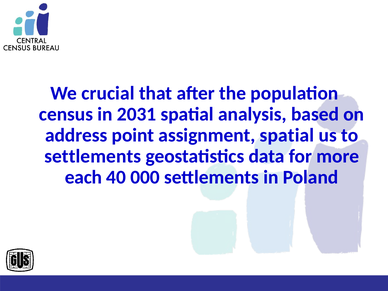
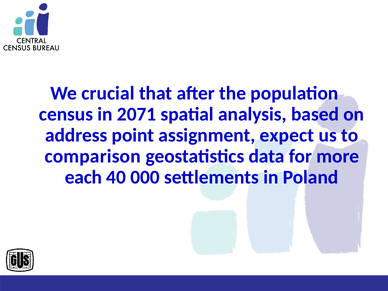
2031: 2031 -> 2071
assignment spatial: spatial -> expect
settlements at (93, 156): settlements -> comparison
